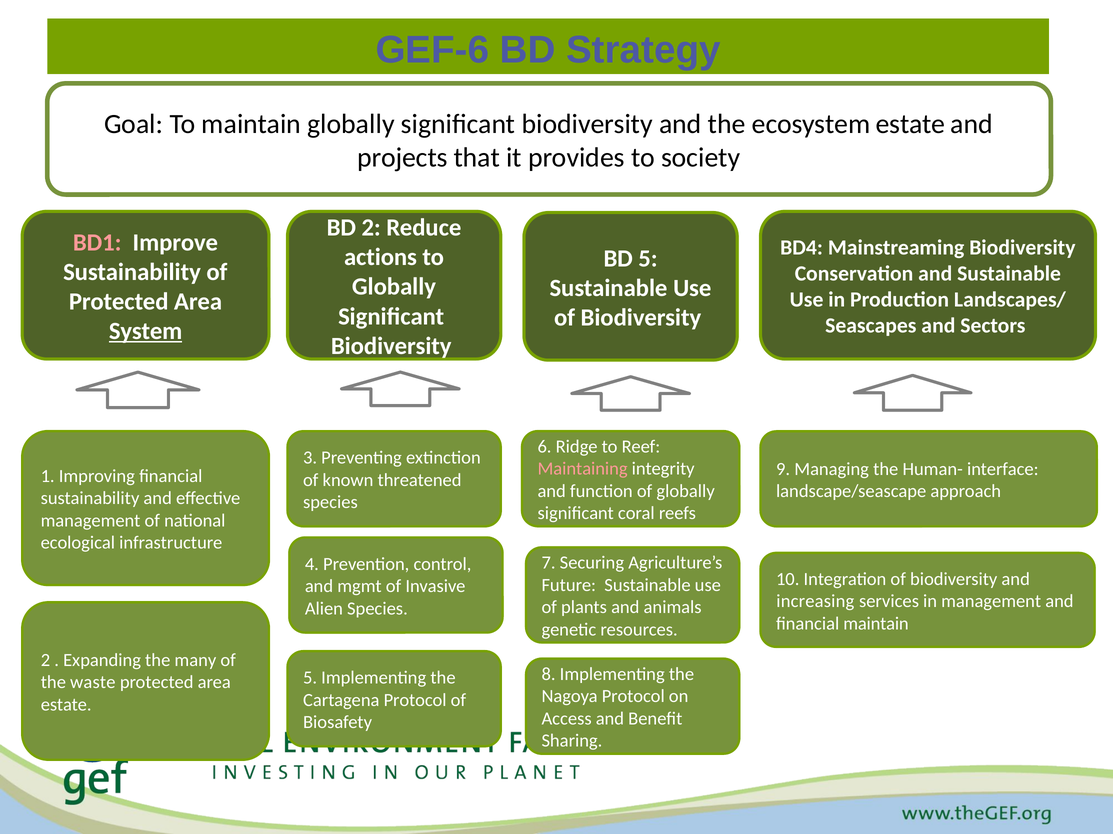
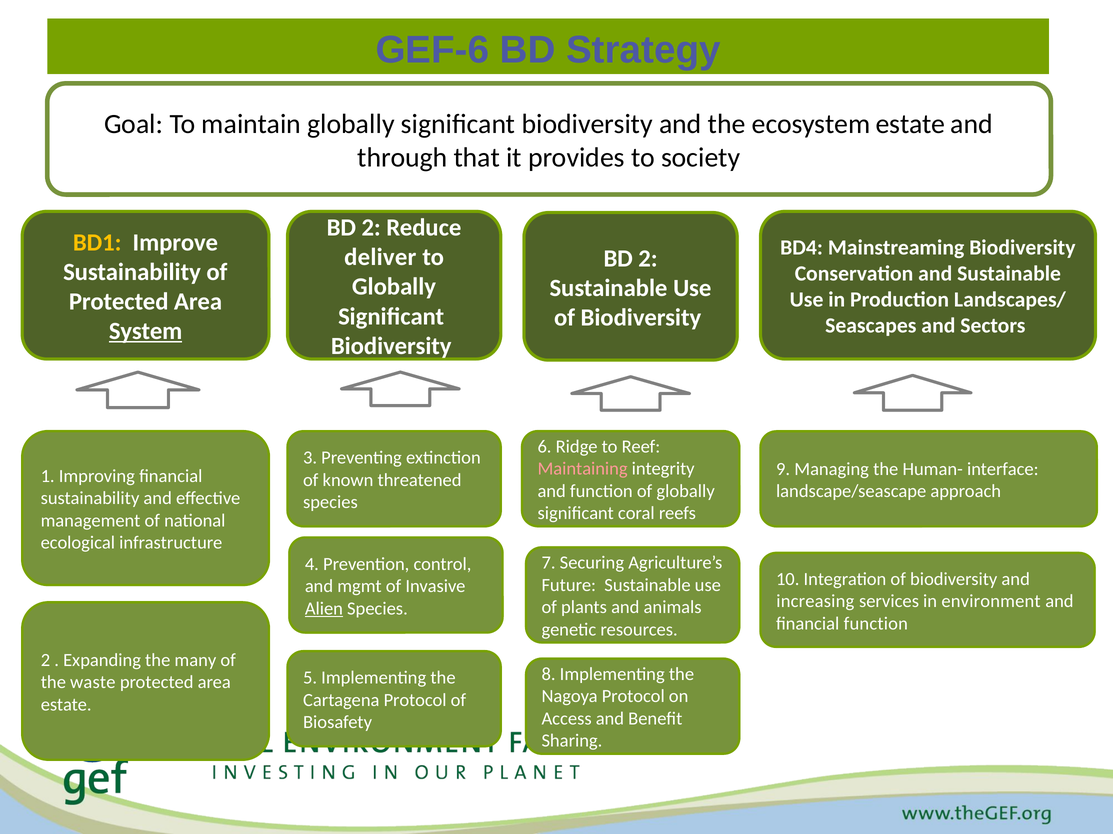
projects: projects -> through
BD1 colour: pink -> yellow
actions: actions -> deliver
5 at (648, 259): 5 -> 2
in management: management -> environment
Alien underline: none -> present
financial maintain: maintain -> function
